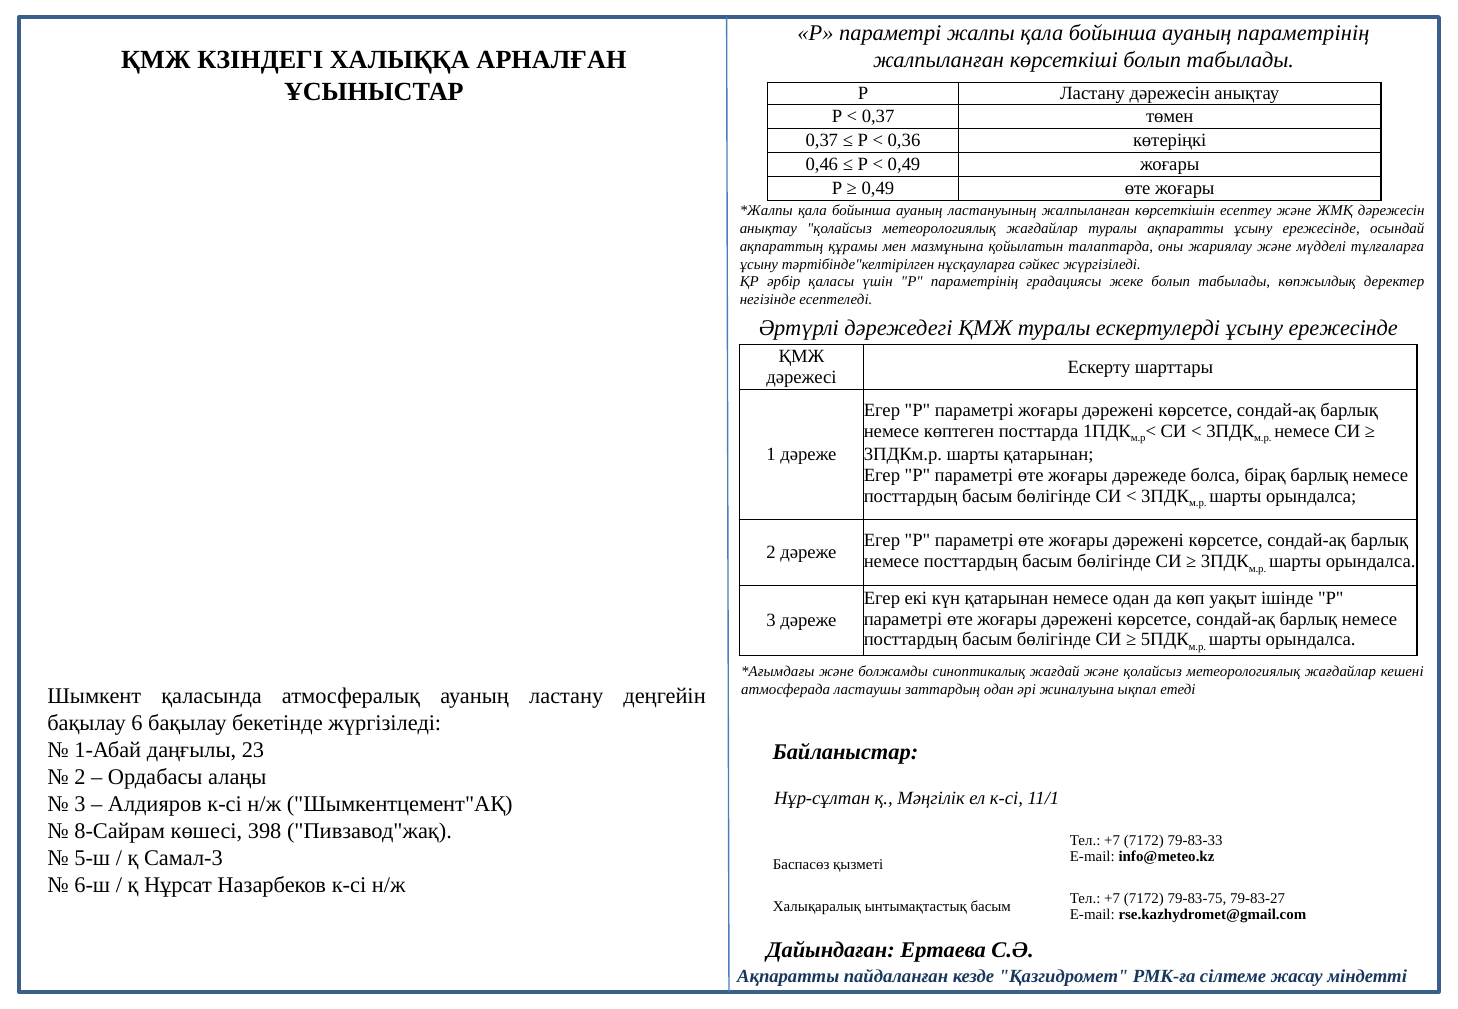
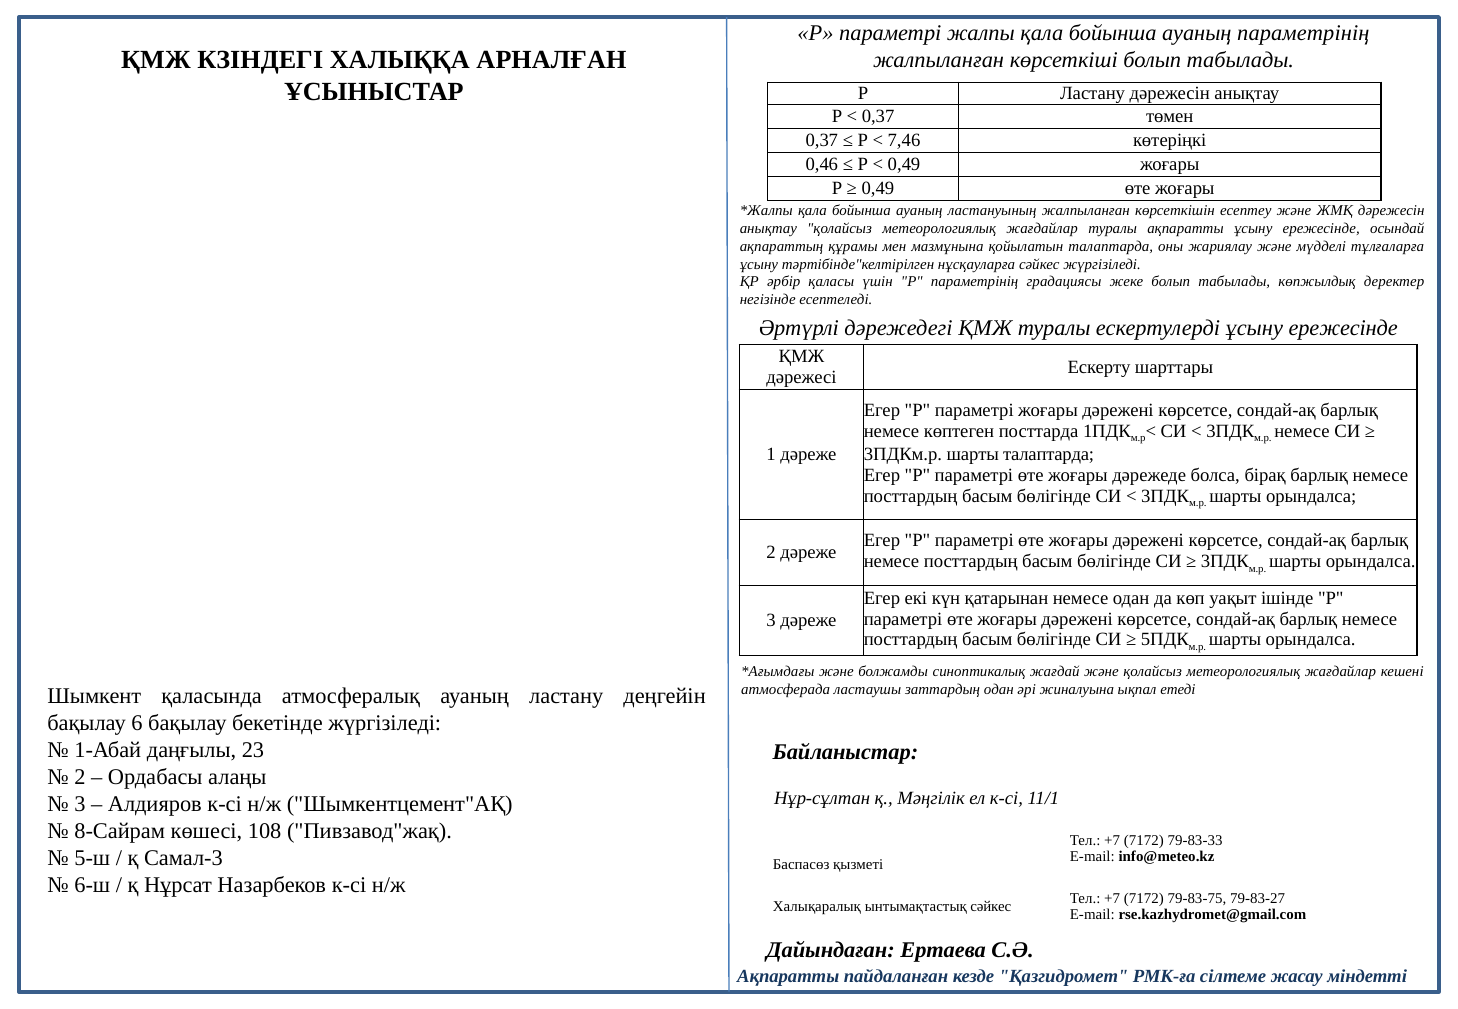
0,36: 0,36 -> 7,46
шарты қатарынан: қатарынан -> талаптарда
398: 398 -> 108
ынтымақтастық басым: басым -> сәйкес
